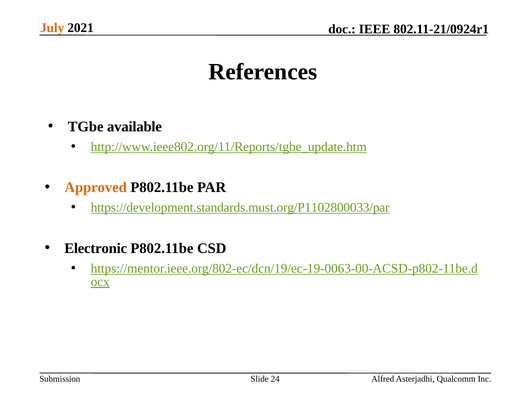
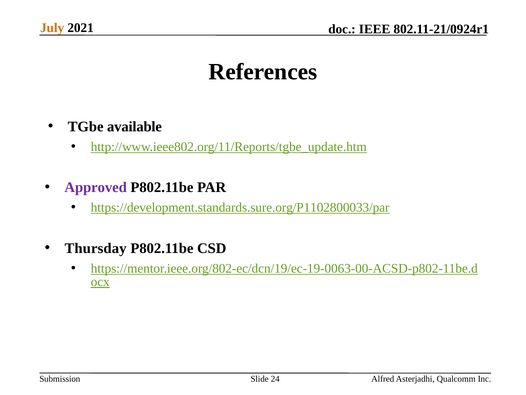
Approved colour: orange -> purple
https://development.standards.must.org/P1102800033/par: https://development.standards.must.org/P1102800033/par -> https://development.standards.sure.org/P1102800033/par
Electronic: Electronic -> Thursday
